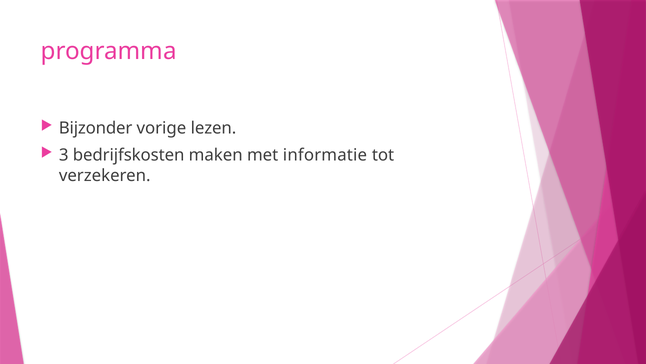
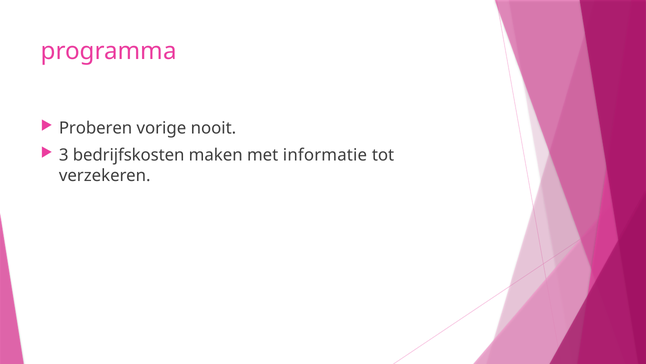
Bijzonder: Bijzonder -> Proberen
lezen: lezen -> nooit
